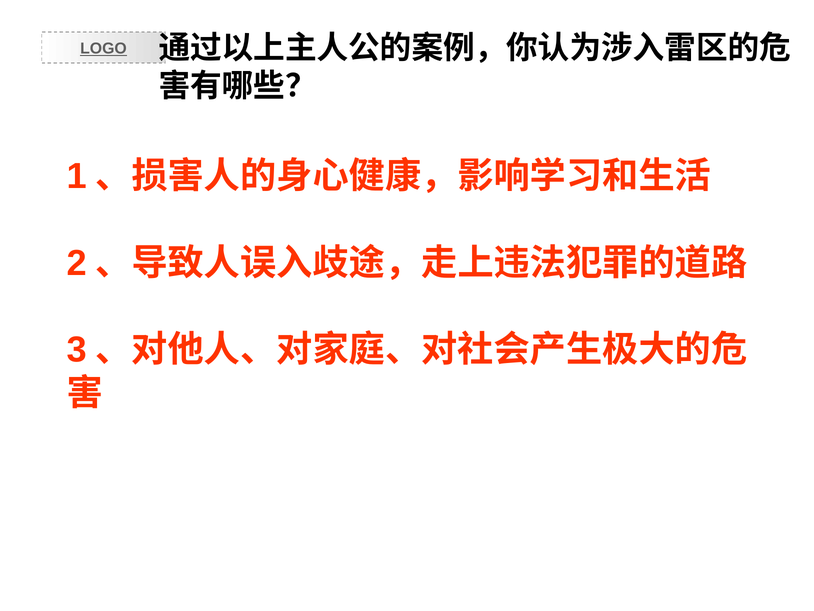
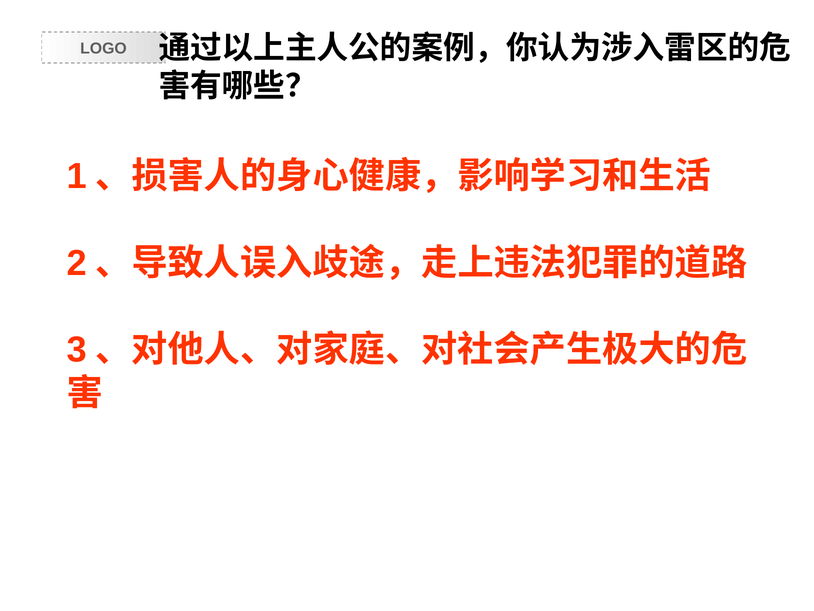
LOGO underline: present -> none
